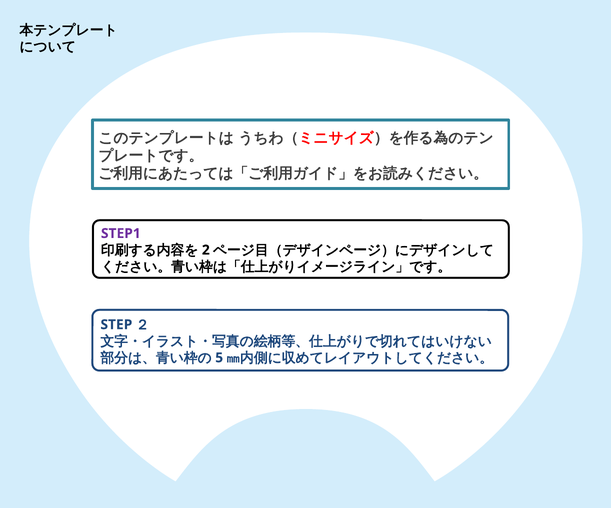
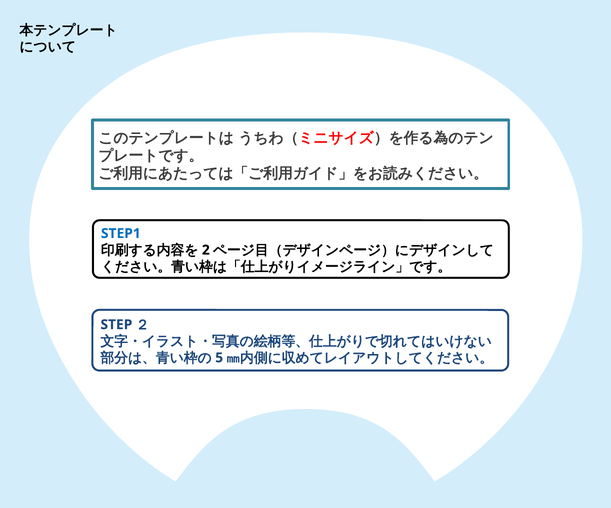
STEP1 colour: purple -> blue
